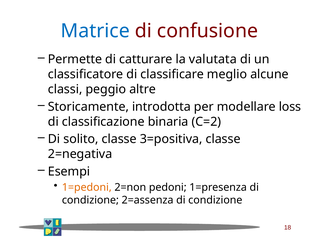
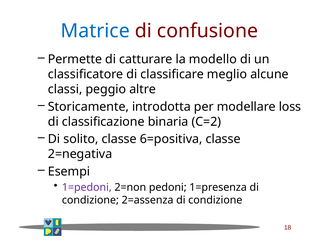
valutata: valutata -> modello
3=positiva: 3=positiva -> 6=positiva
1=pedoni colour: orange -> purple
